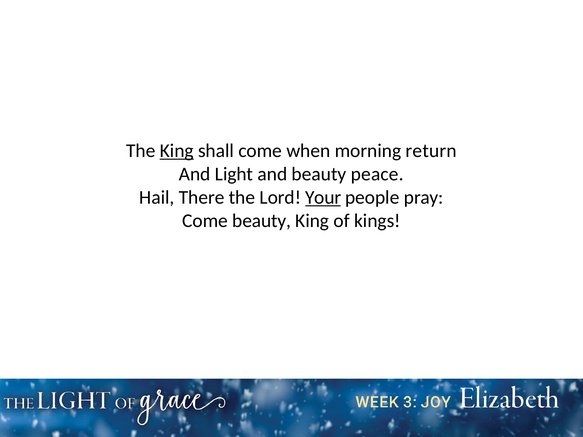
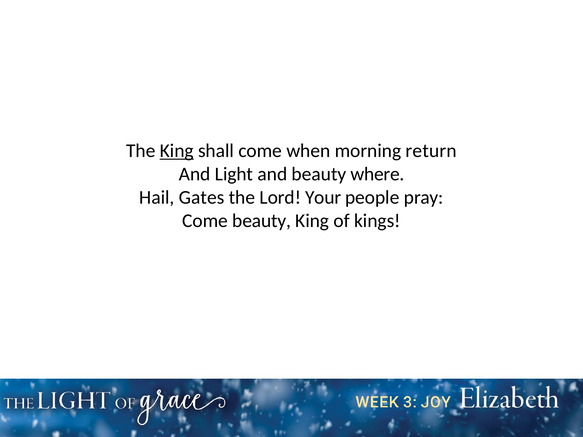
peace: peace -> where
There: There -> Gates
Your underline: present -> none
